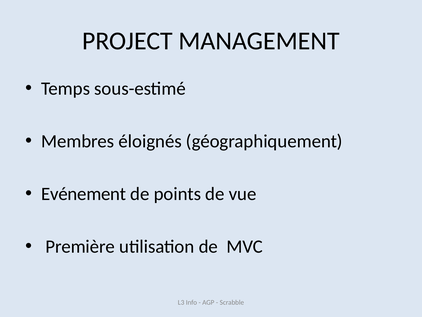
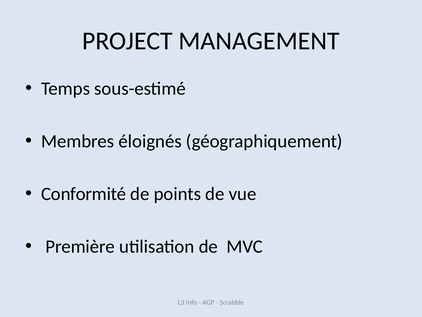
Evénement: Evénement -> Conformité
